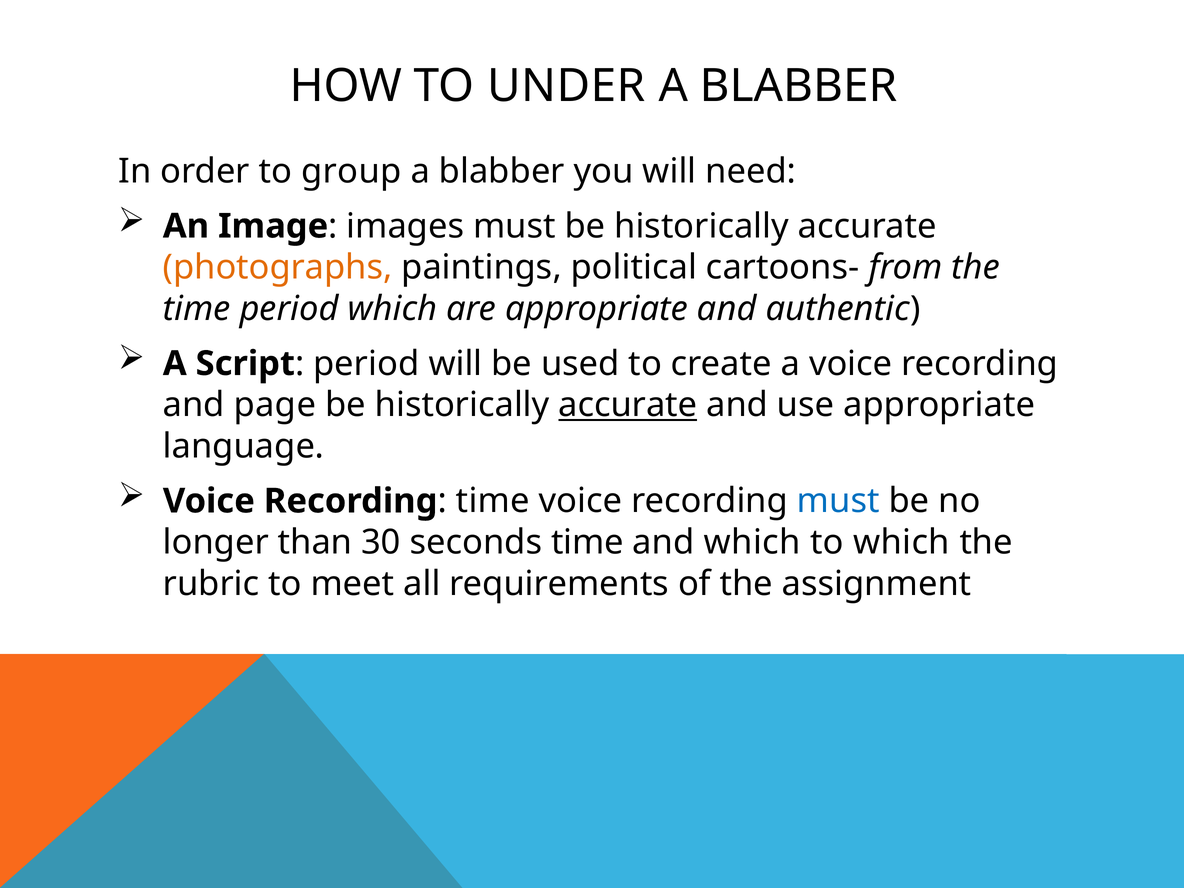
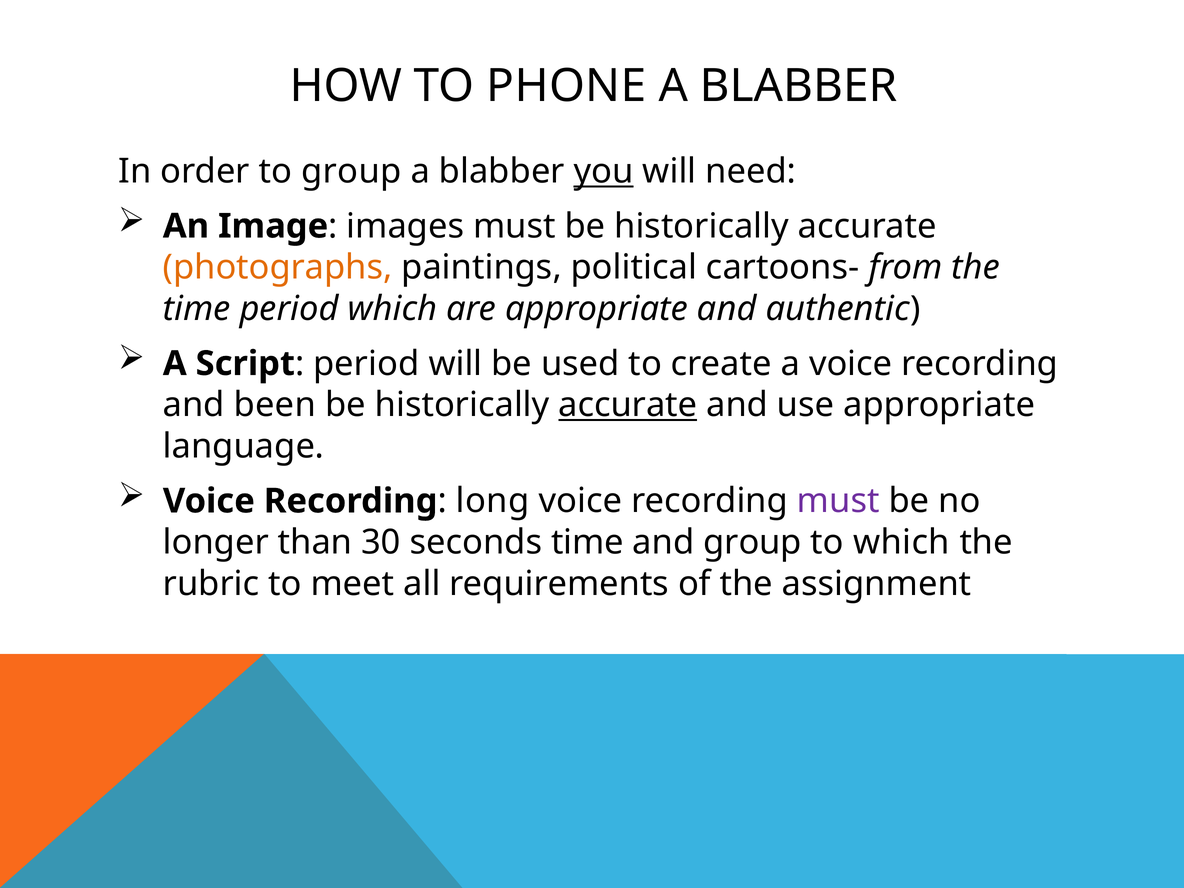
UNDER: UNDER -> PHONE
you underline: none -> present
page: page -> been
time at (493, 501): time -> long
must at (838, 501) colour: blue -> purple
and which: which -> group
